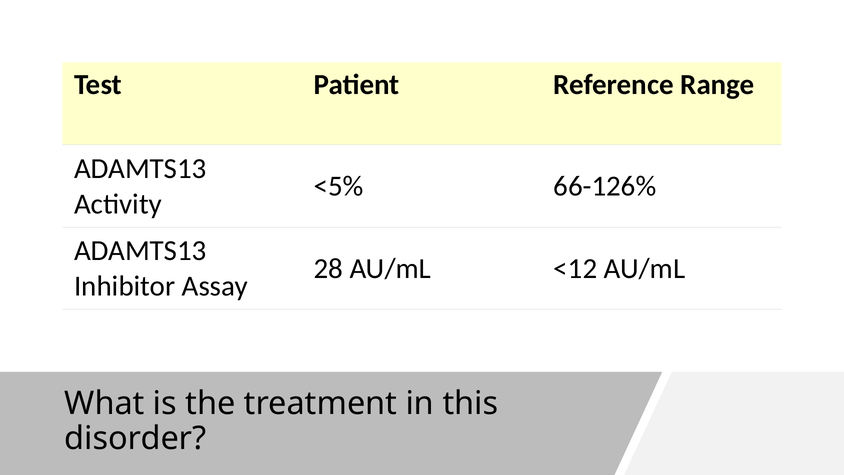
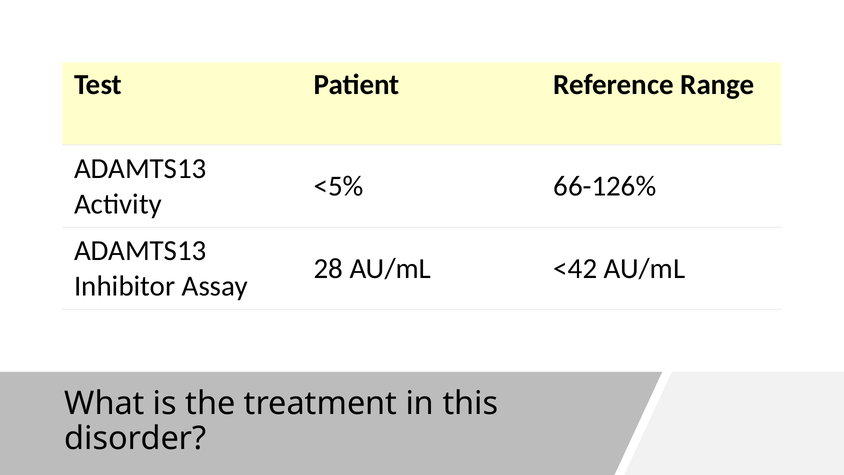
<12: <12 -> <42
